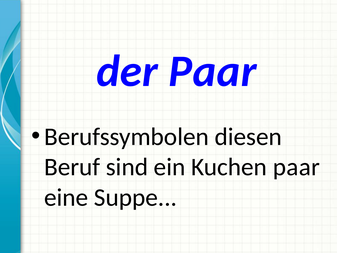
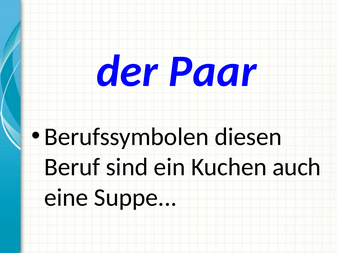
Kuchen paar: paar -> auch
